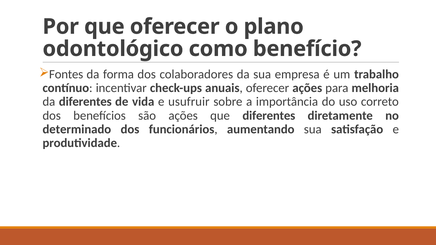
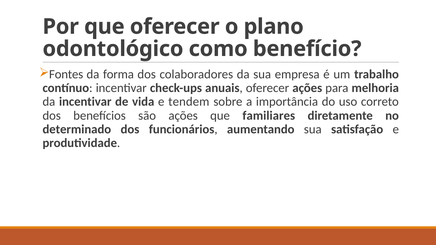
da diferentes: diferentes -> incentivar
usufruir: usufruir -> tendem
que diferentes: diferentes -> familiares
